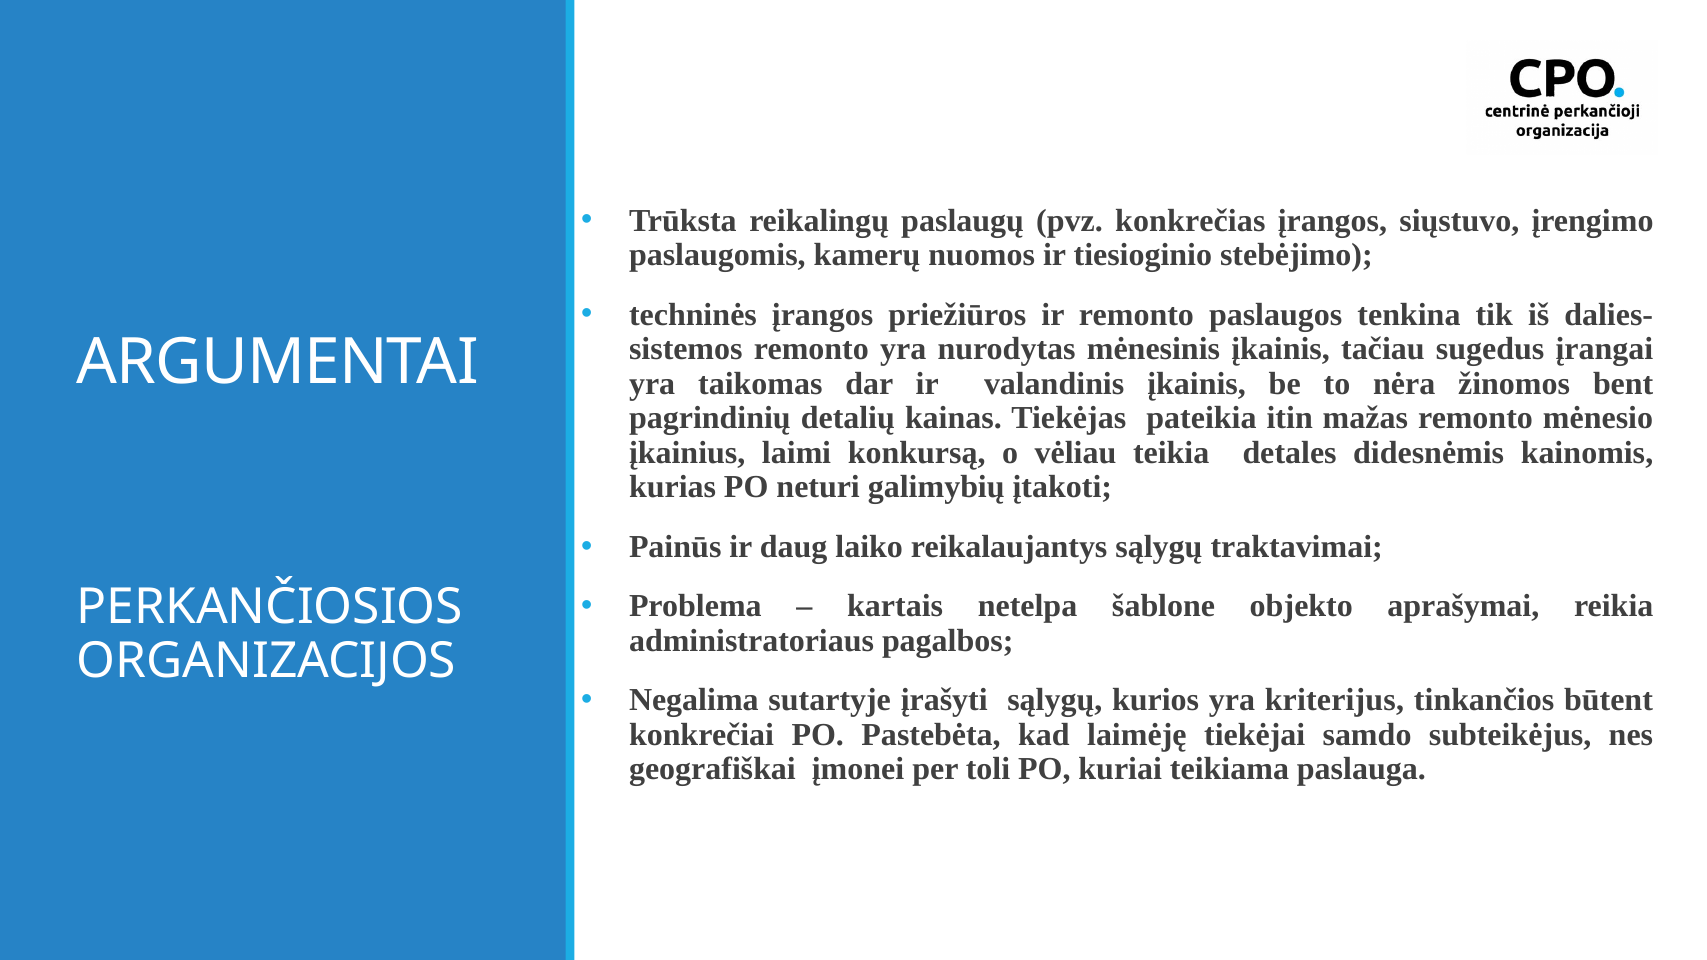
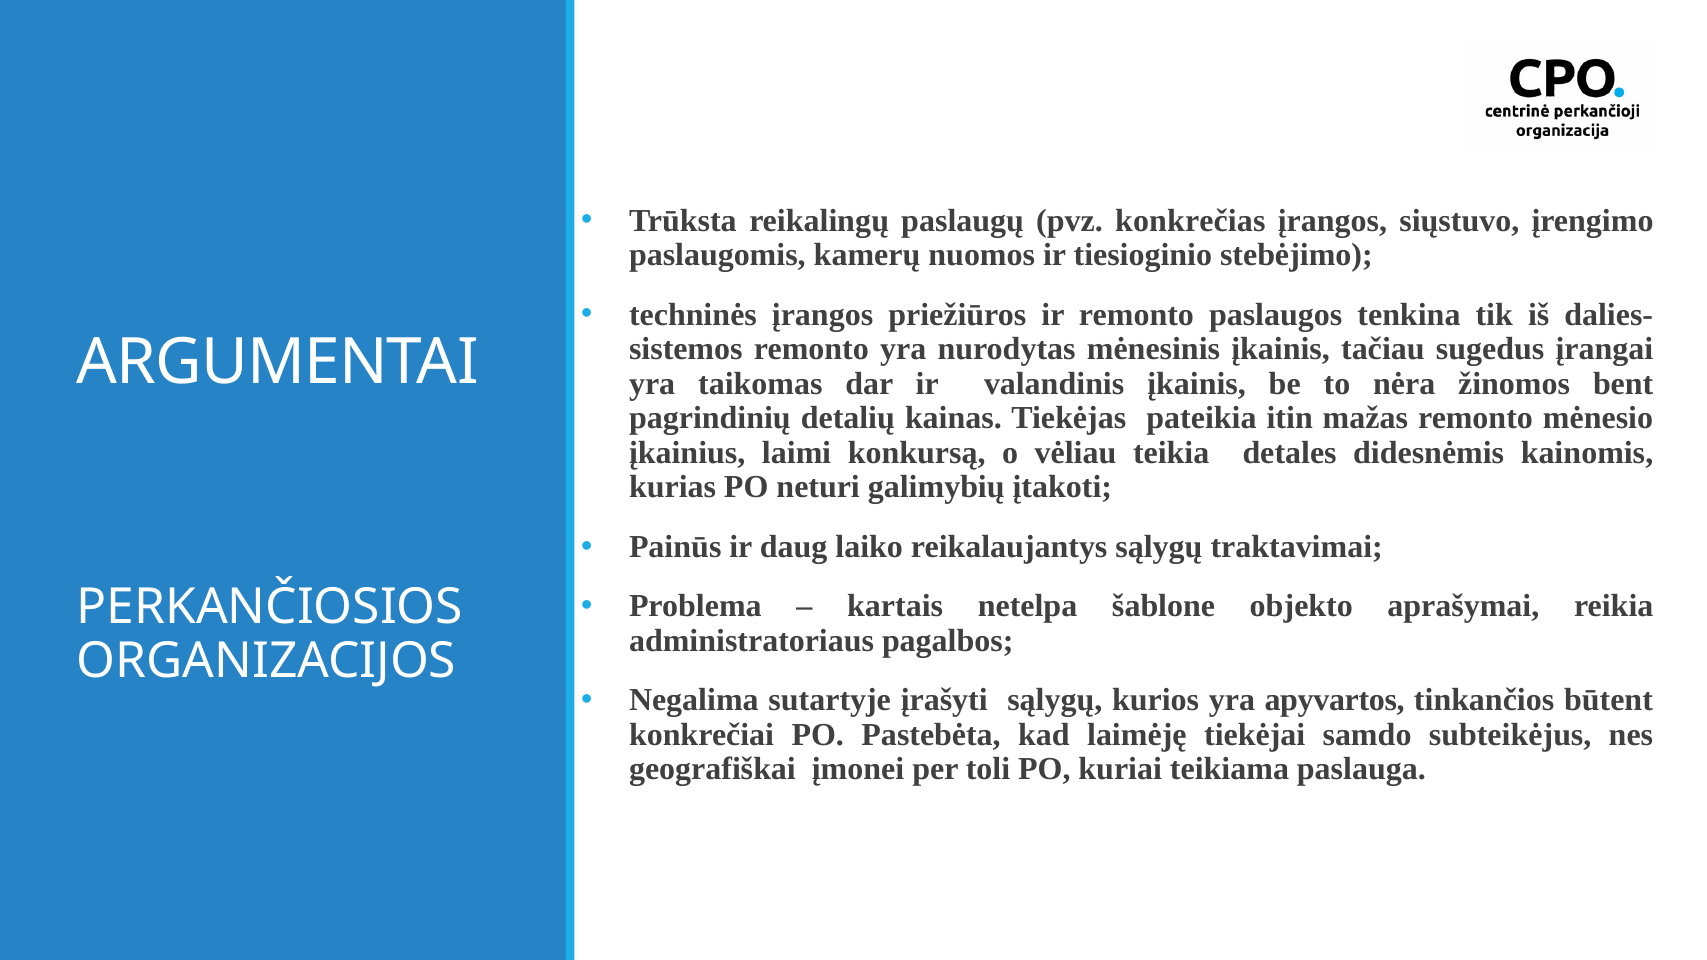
kriterijus: kriterijus -> apyvartos
